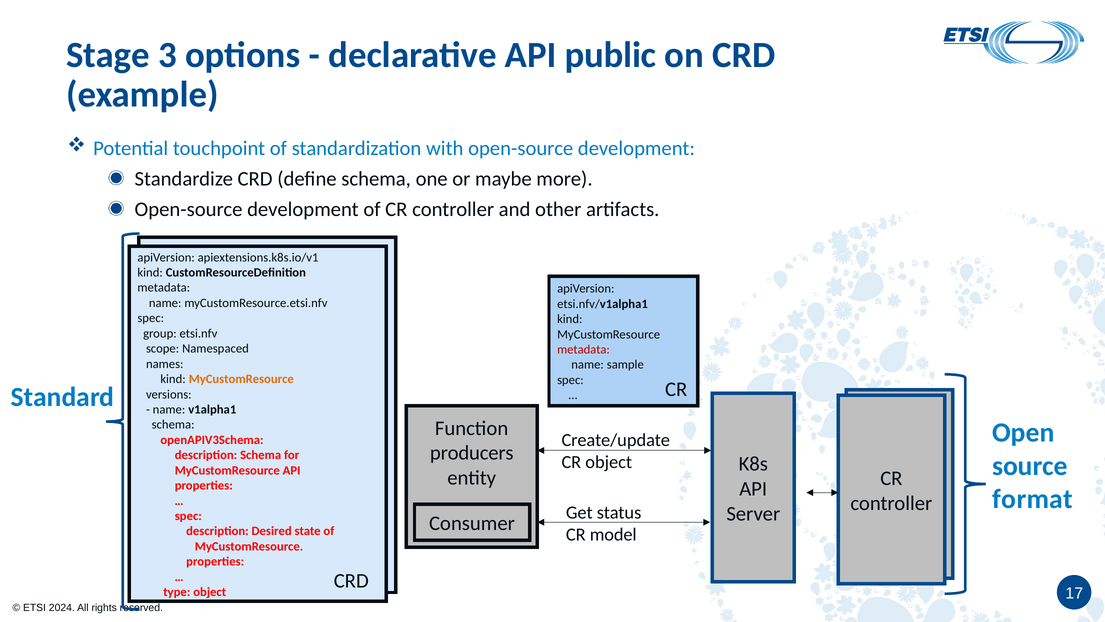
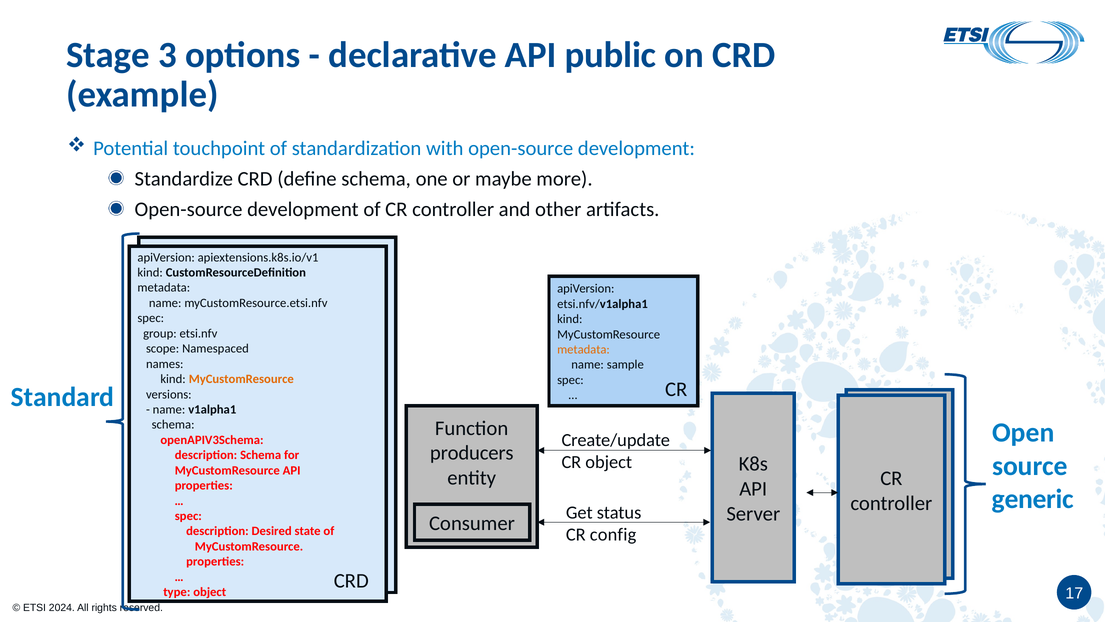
metadata at (583, 349) colour: red -> orange
format: format -> generic
model: model -> config
